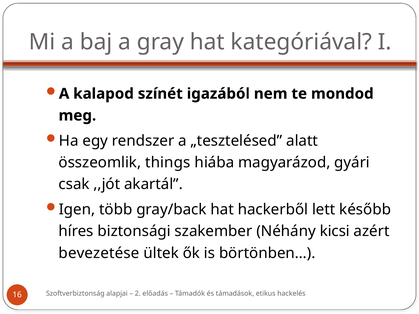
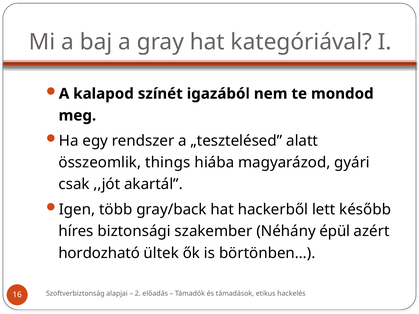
kicsi: kicsi -> épül
bevezetése: bevezetése -> hordozható
